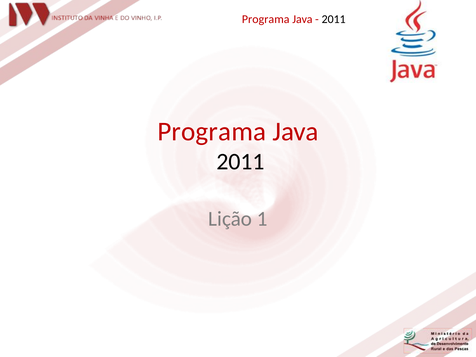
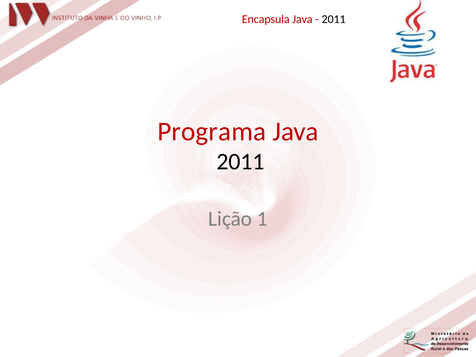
Programa at (266, 19): Programa -> Encapsula
